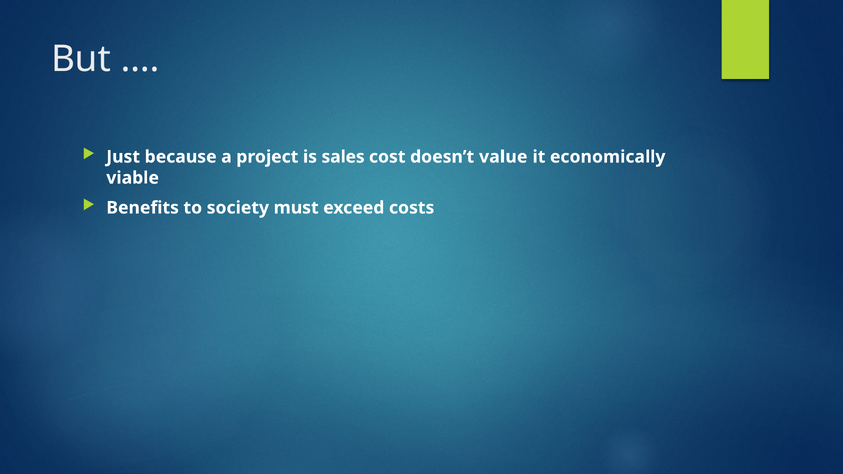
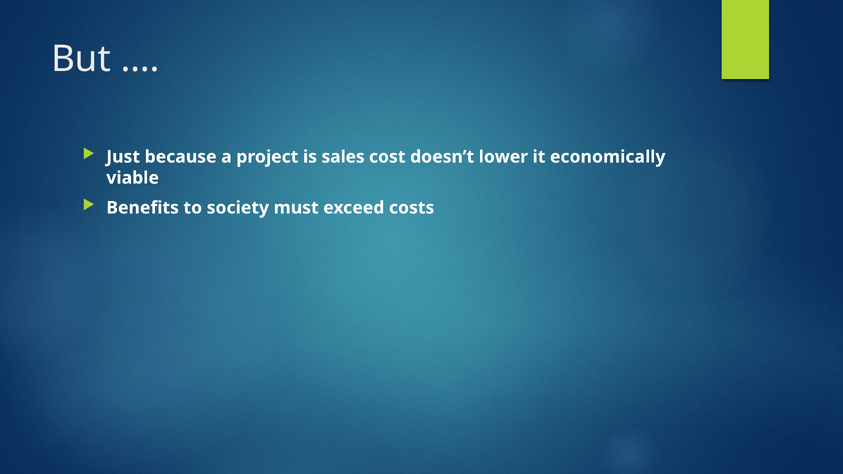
value: value -> lower
